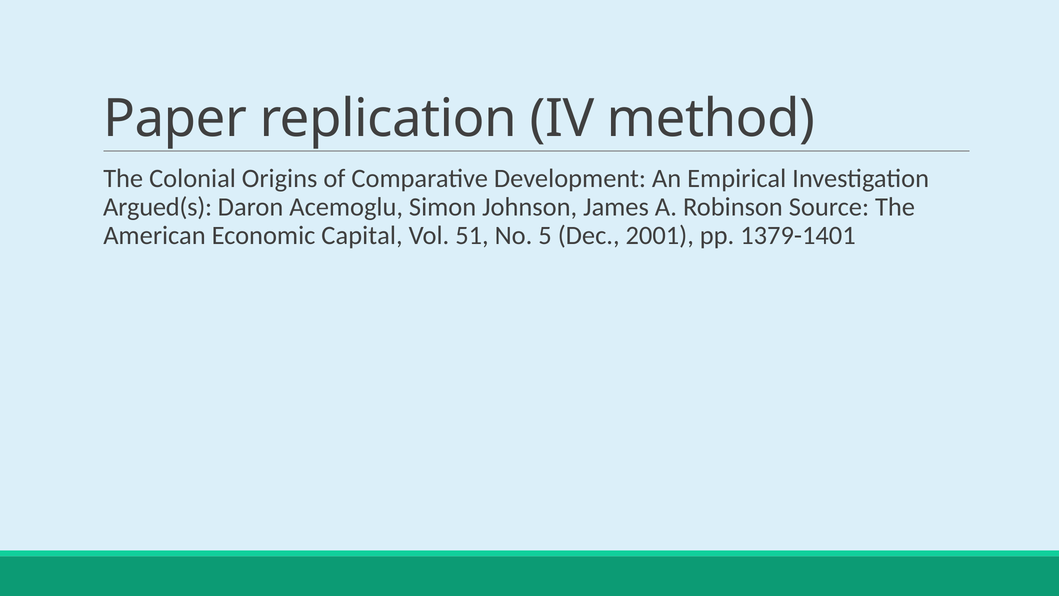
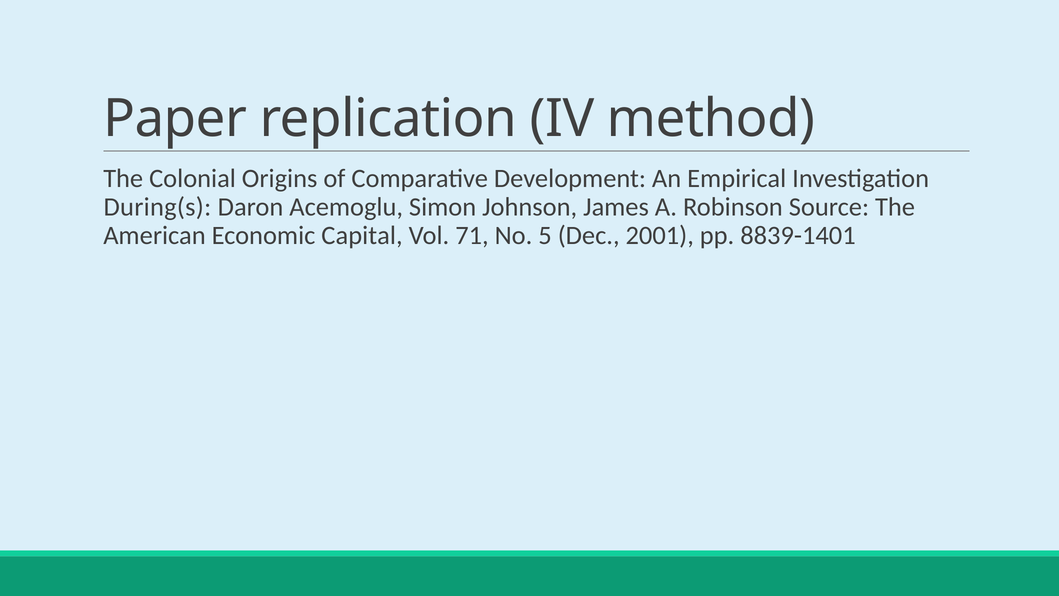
Argued(s: Argued(s -> During(s
51: 51 -> 71
1379-1401: 1379-1401 -> 8839-1401
